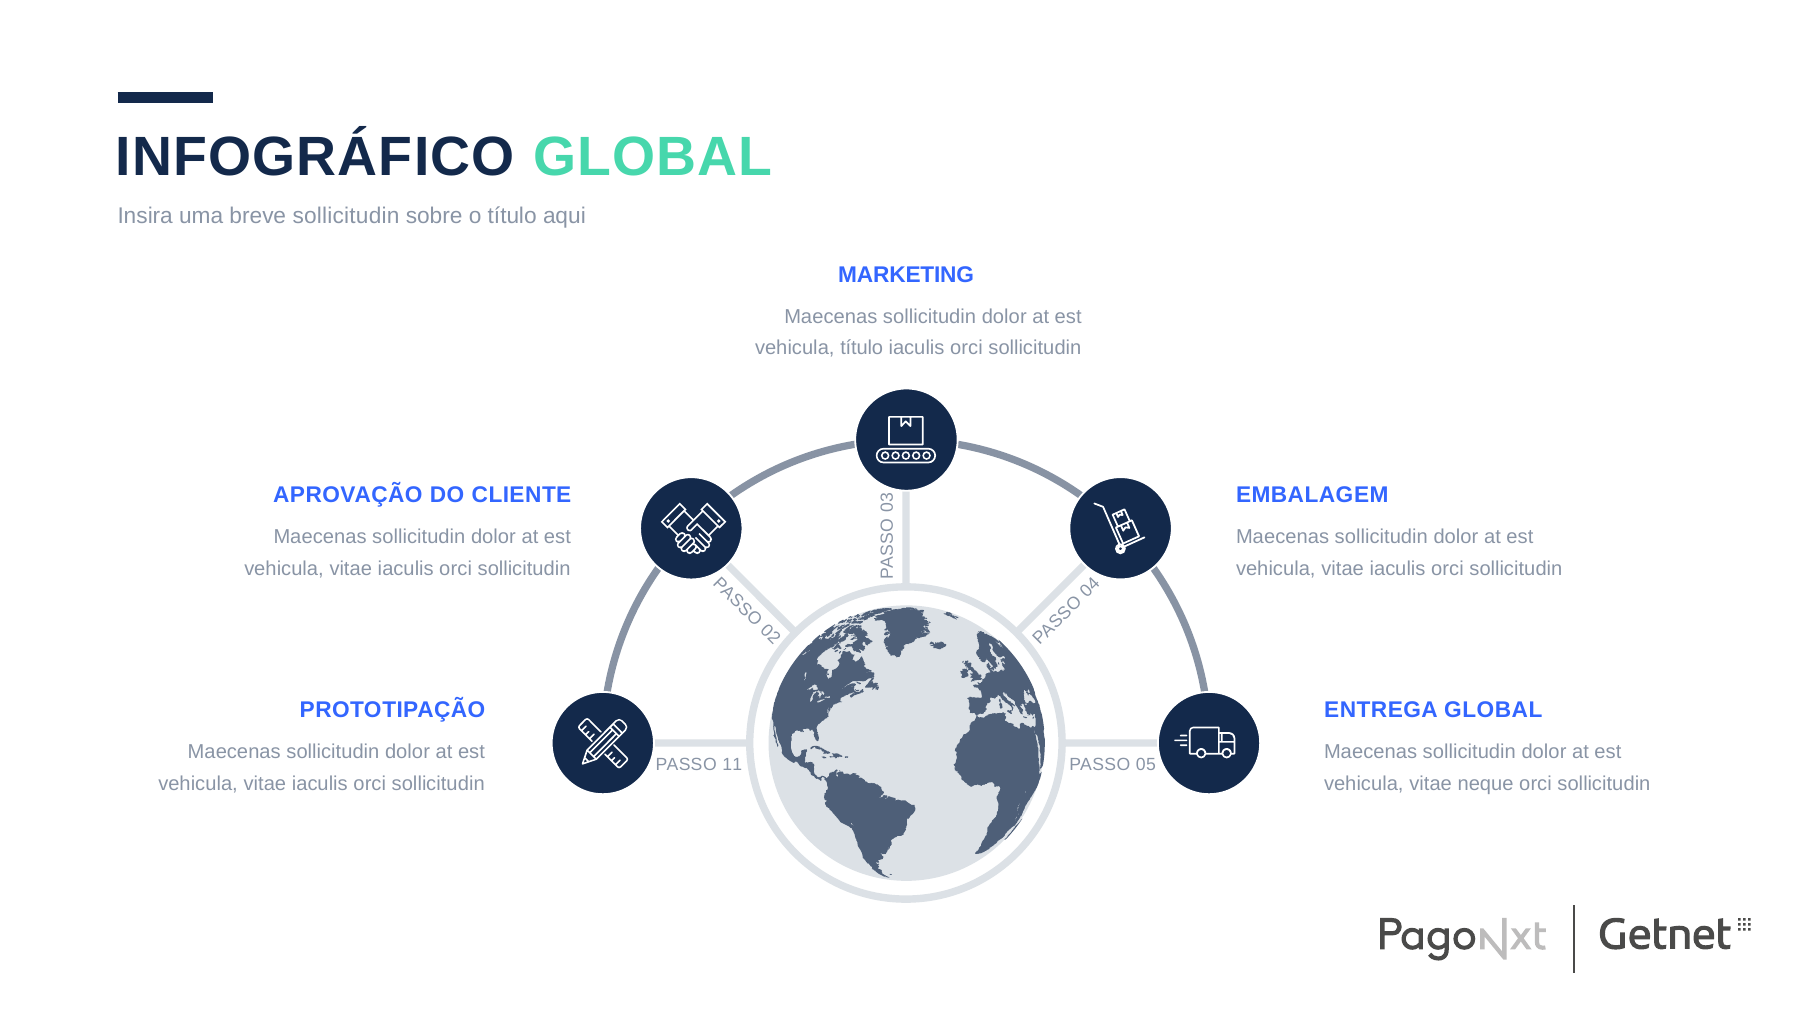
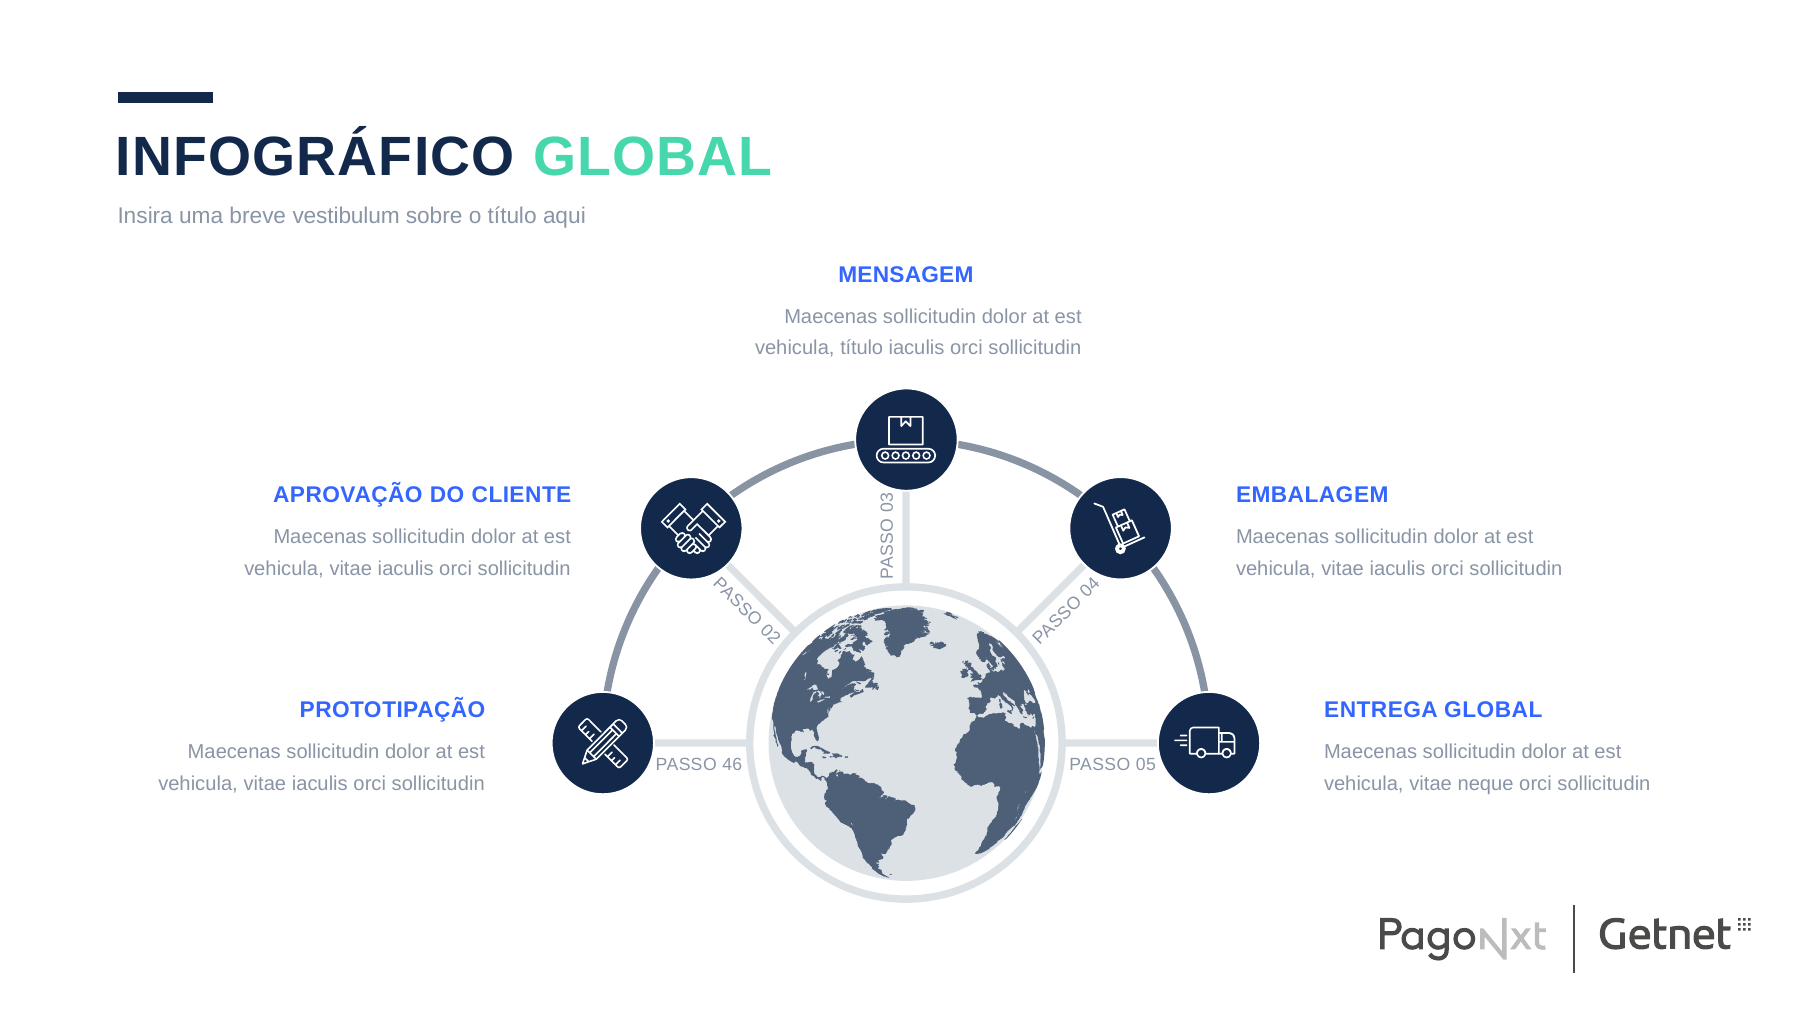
breve sollicitudin: sollicitudin -> vestibulum
MARKETING: MARKETING -> MENSAGEM
11: 11 -> 46
